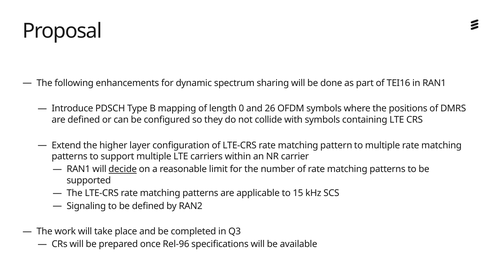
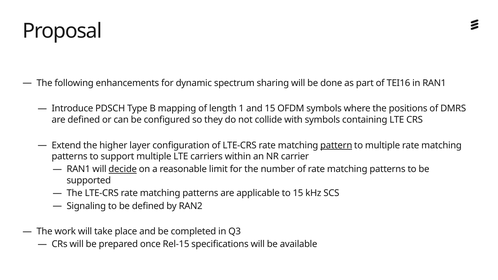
0: 0 -> 1
and 26: 26 -> 15
pattern underline: none -> present
Rel-96: Rel-96 -> Rel-15
